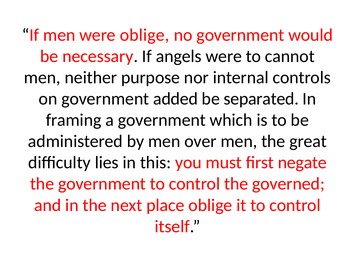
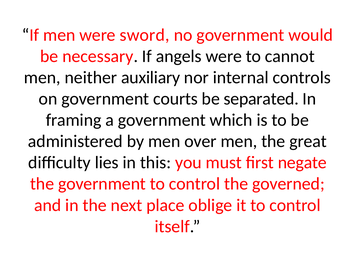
were oblige: oblige -> sword
purpose: purpose -> auxiliary
added: added -> courts
